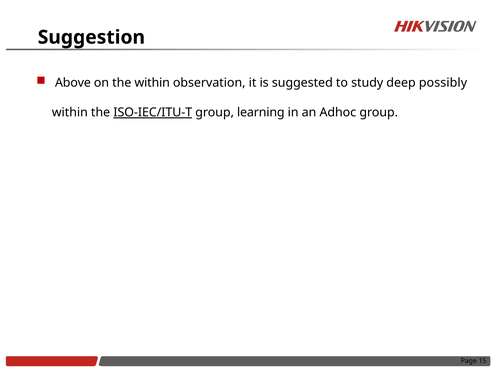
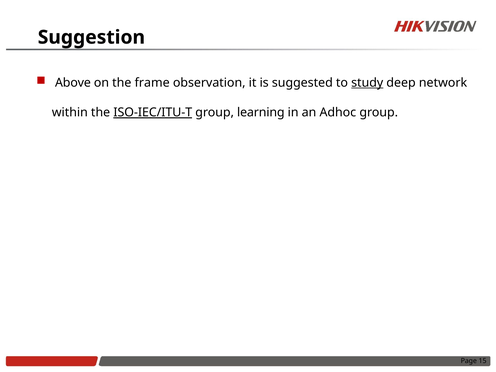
the within: within -> frame
study underline: none -> present
possibly: possibly -> network
